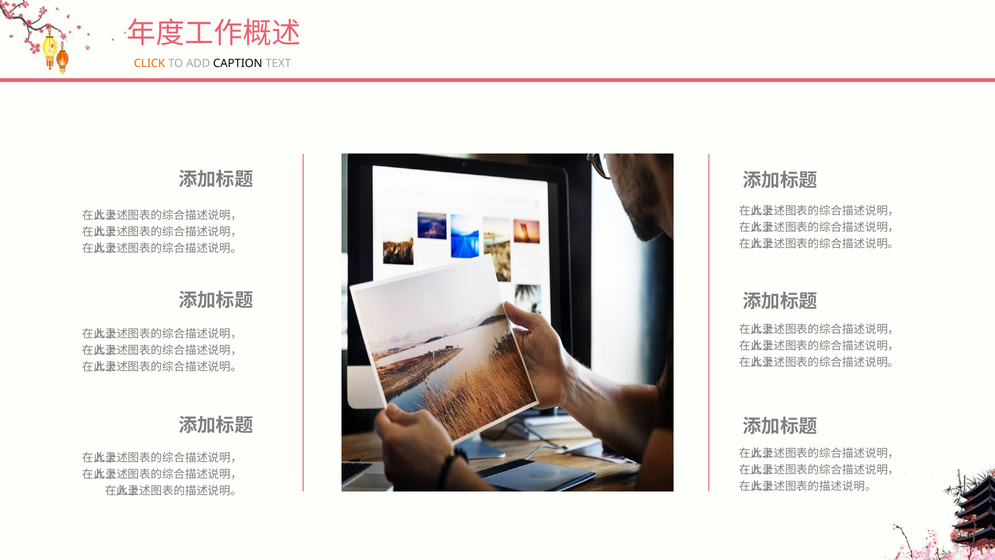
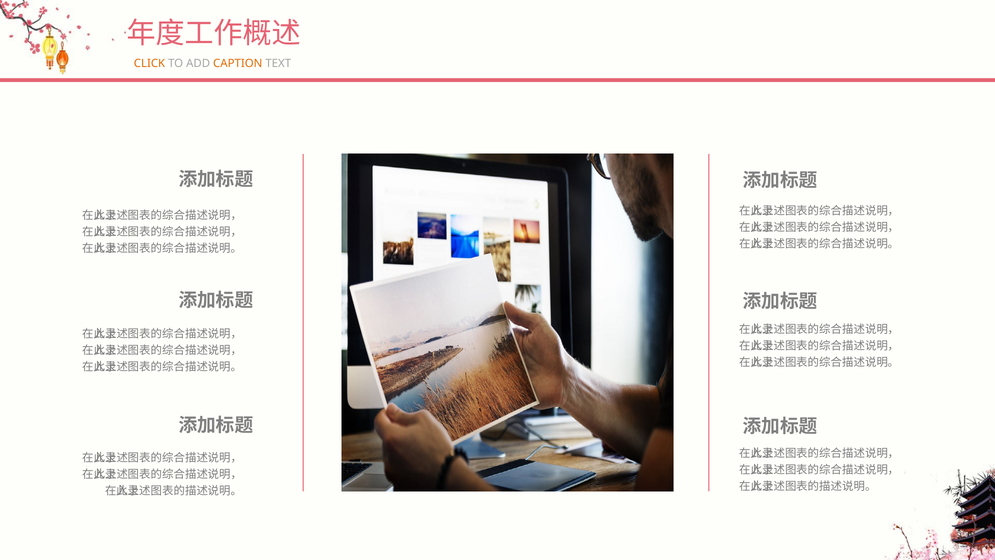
CAPTION colour: black -> orange
